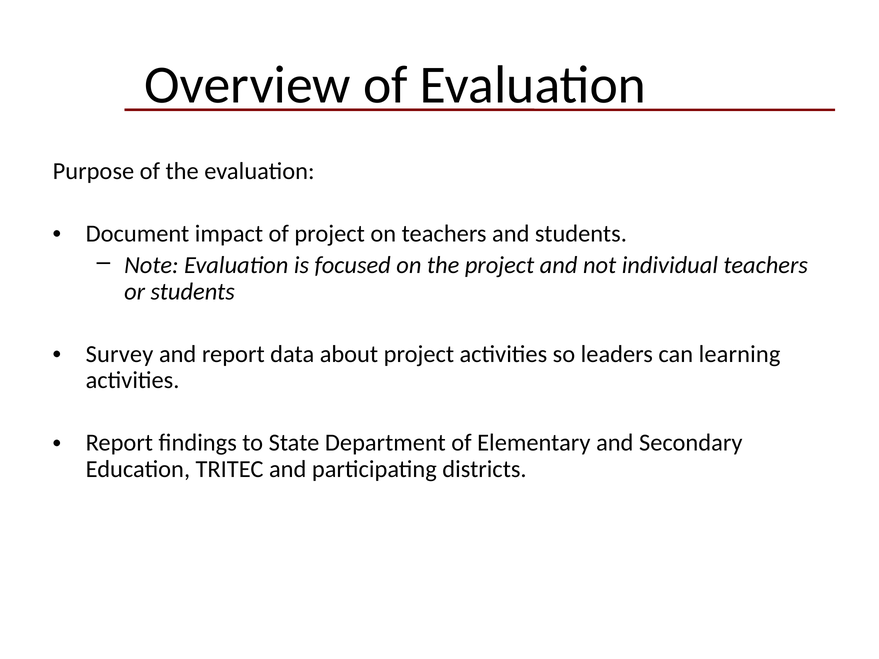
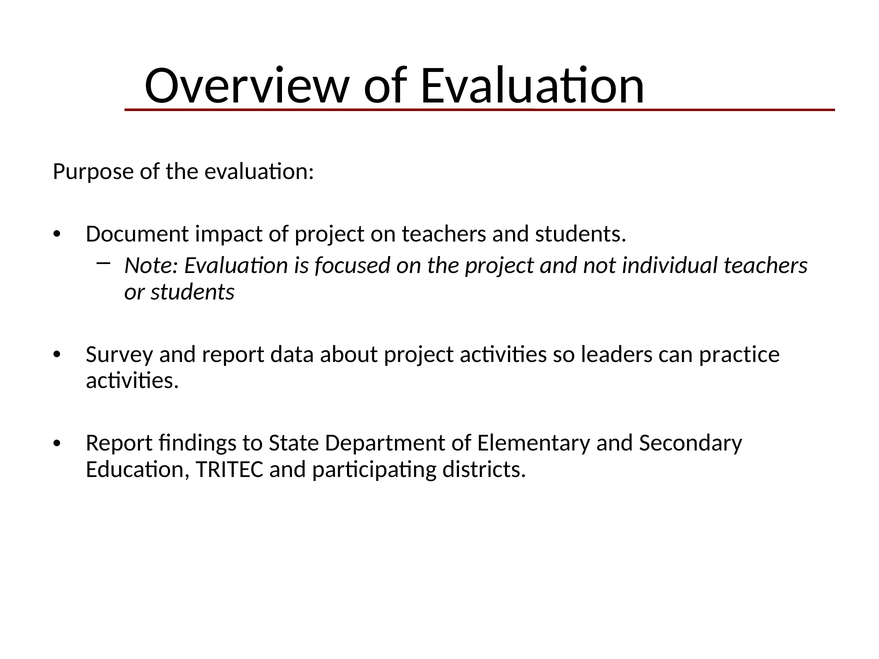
learning: learning -> practice
